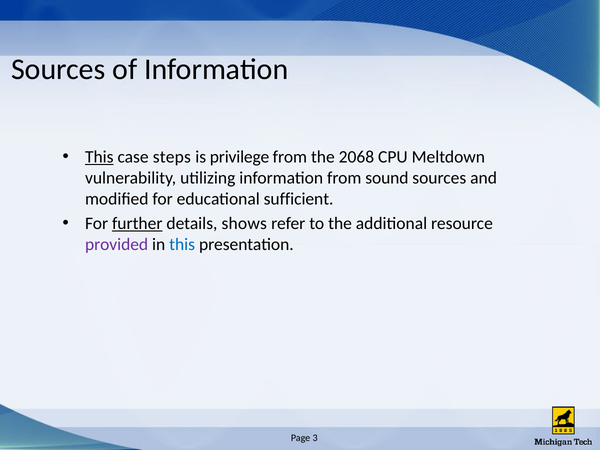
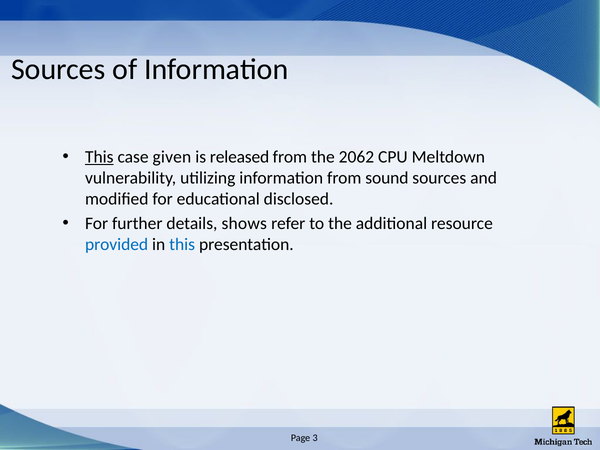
steps: steps -> given
privilege: privilege -> released
2068: 2068 -> 2062
sufficient: sufficient -> disclosed
further underline: present -> none
provided colour: purple -> blue
